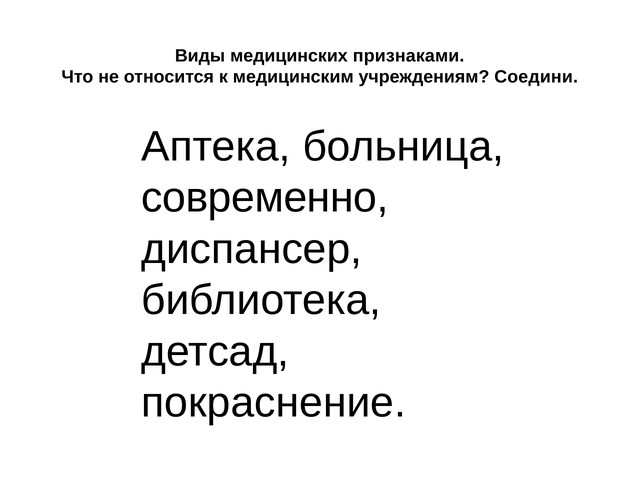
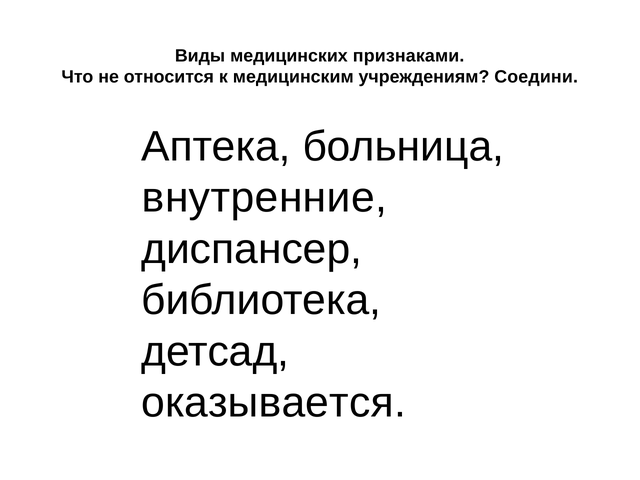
современно: современно -> внутренние
покраснение: покраснение -> оказывается
